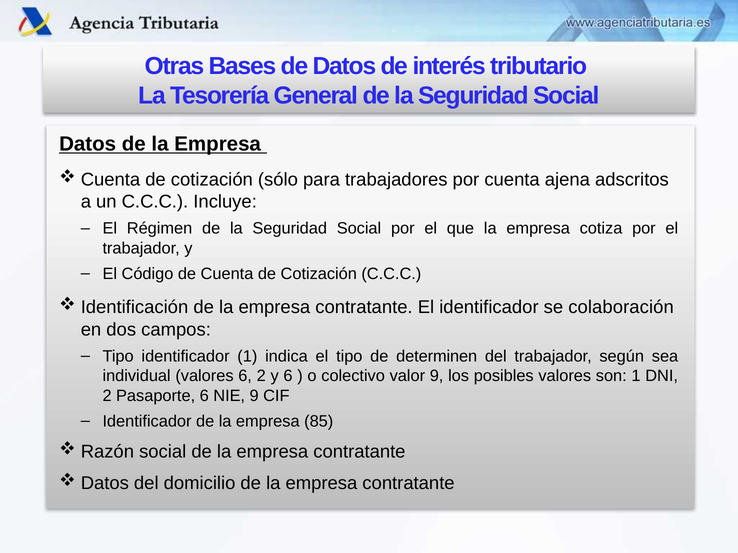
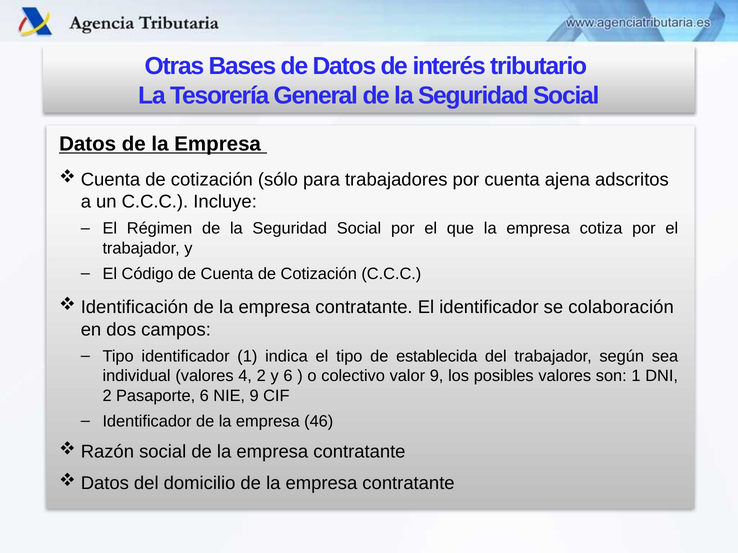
determinen: determinen -> establecida
valores 6: 6 -> 4
85: 85 -> 46
